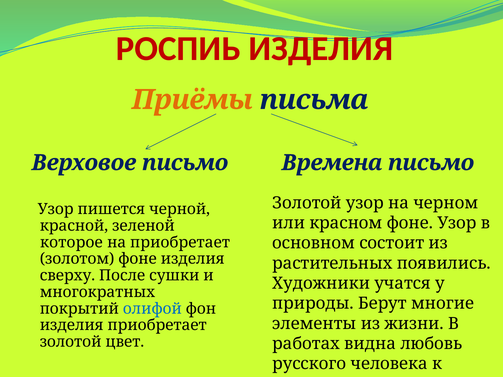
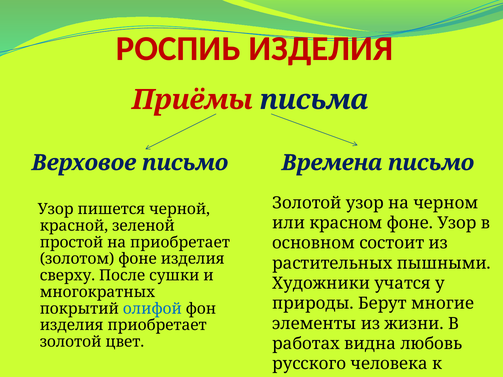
Приёмы colour: orange -> red
которое: которое -> простой
появились: появились -> пышными
